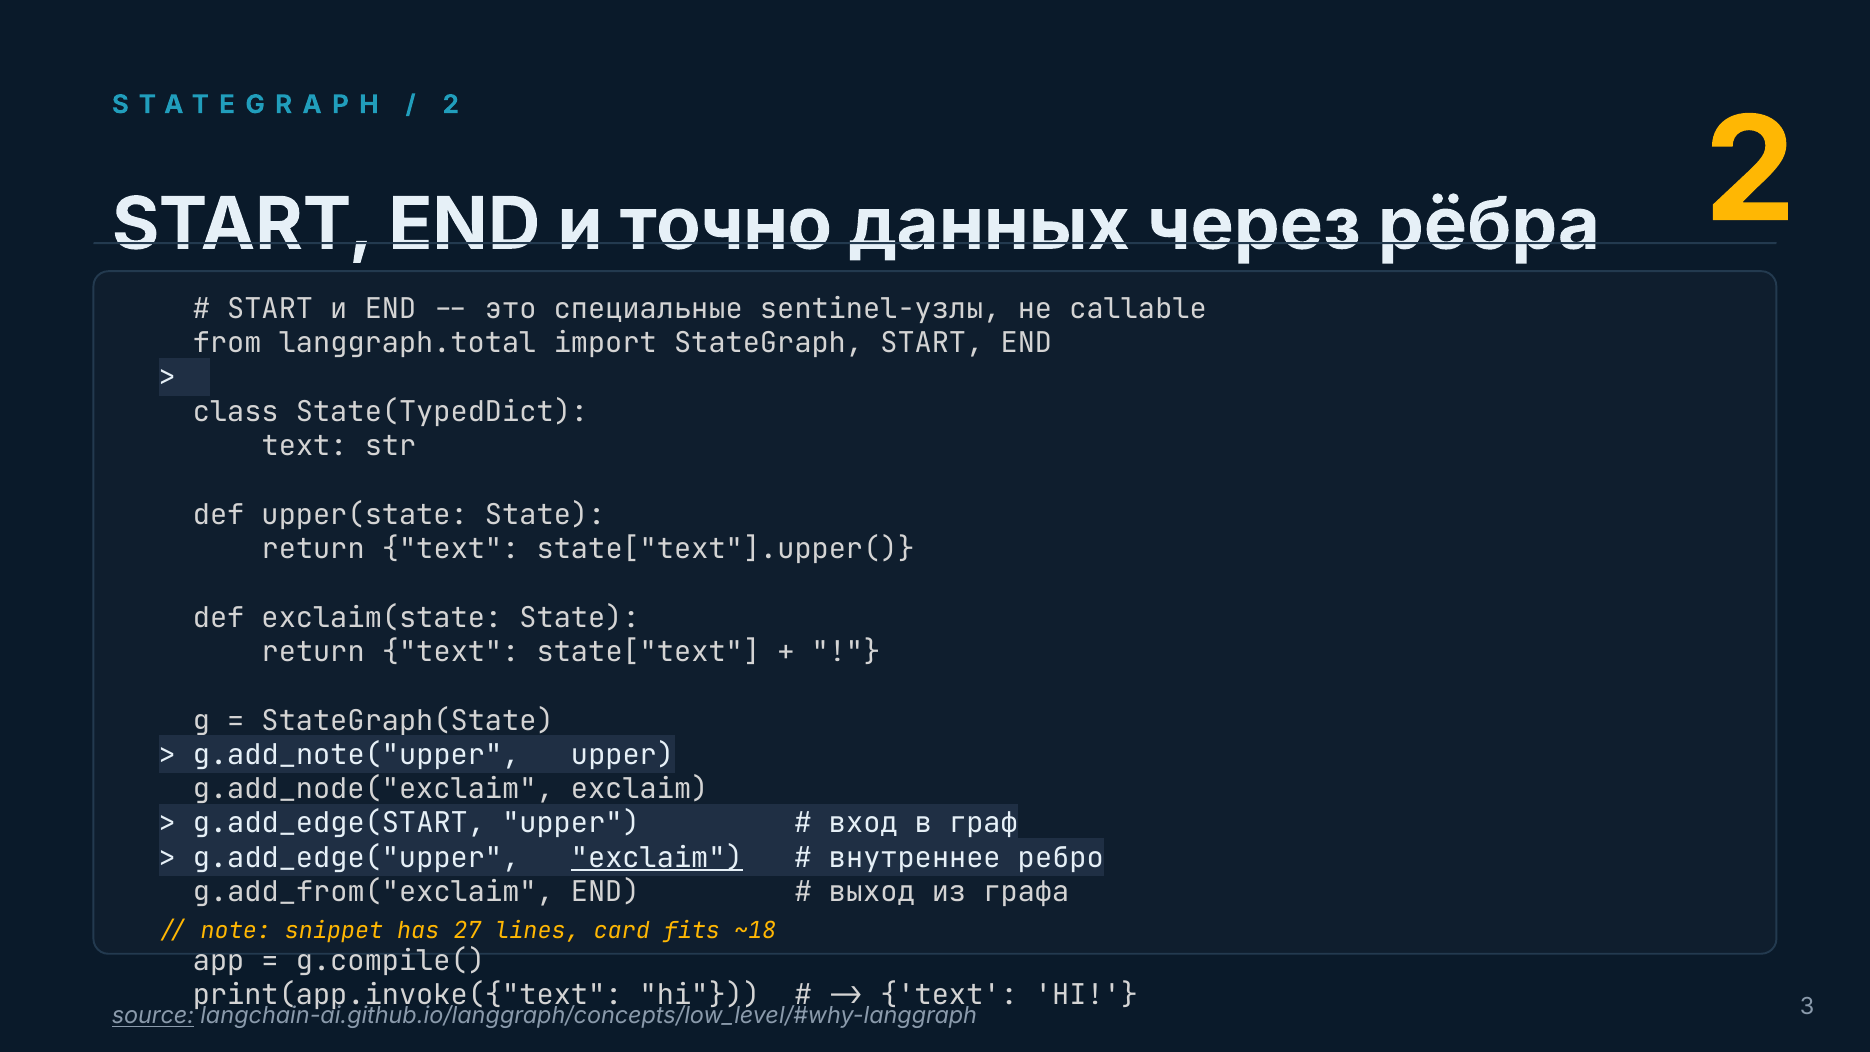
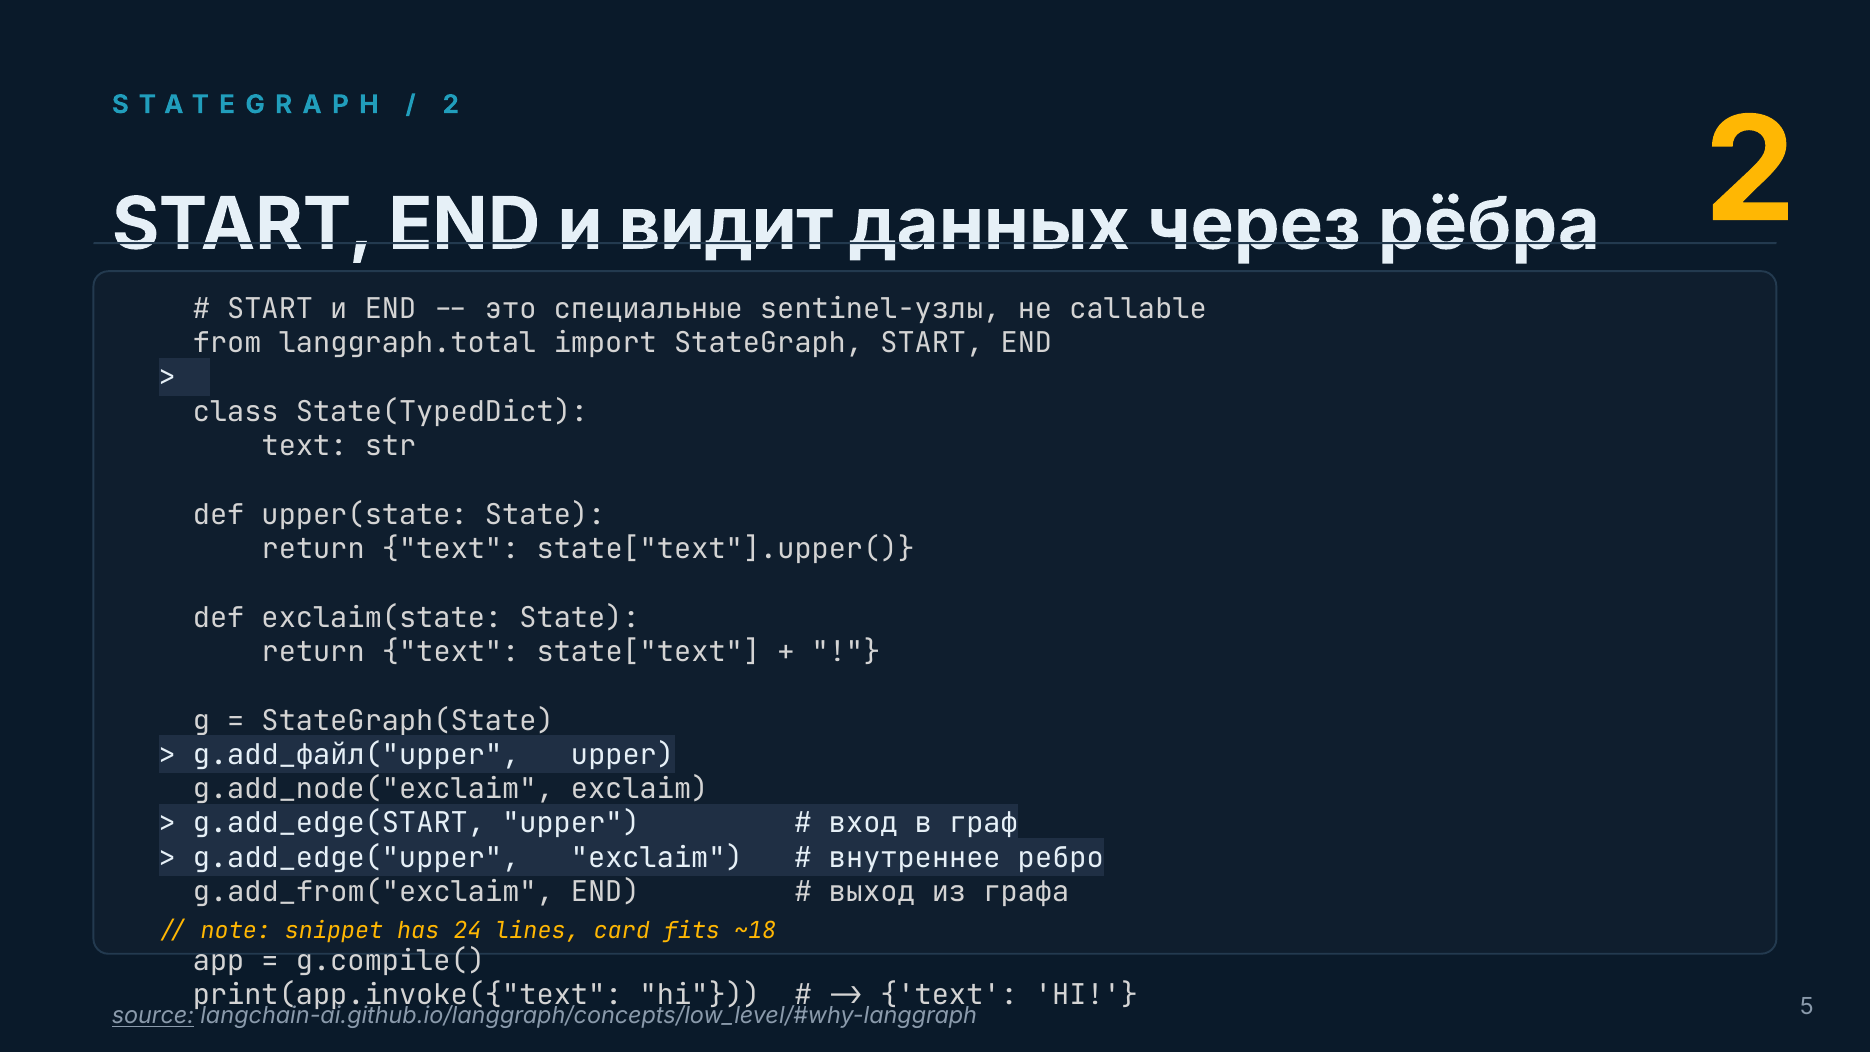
точно: точно -> видит
g.add_note("upper: g.add_note("upper -> g.add_файл("upper
exclaim at (657, 858) underline: present -> none
27: 27 -> 24
3: 3 -> 5
